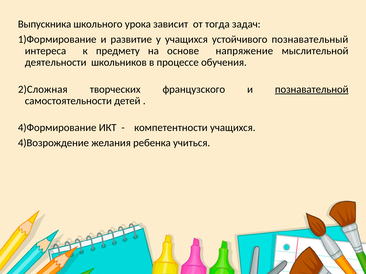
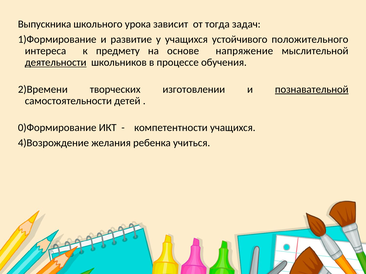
познавательный: познавательный -> положительного
деятельности underline: none -> present
2)Сложная: 2)Сложная -> 2)Времени
французского: французского -> изготовлении
4)Формирование: 4)Формирование -> 0)Формирование
